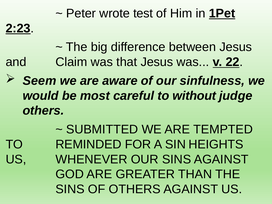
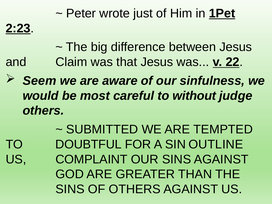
test: test -> just
REMINDED: REMINDED -> DOUBTFUL
HEIGHTS: HEIGHTS -> OUTLINE
WHENEVER: WHENEVER -> COMPLAINT
